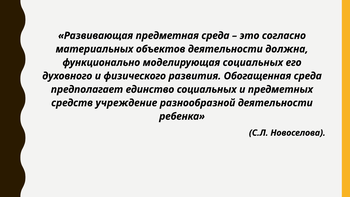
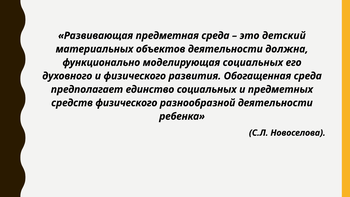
согласно: согласно -> детский
средств учреждение: учреждение -> физического
